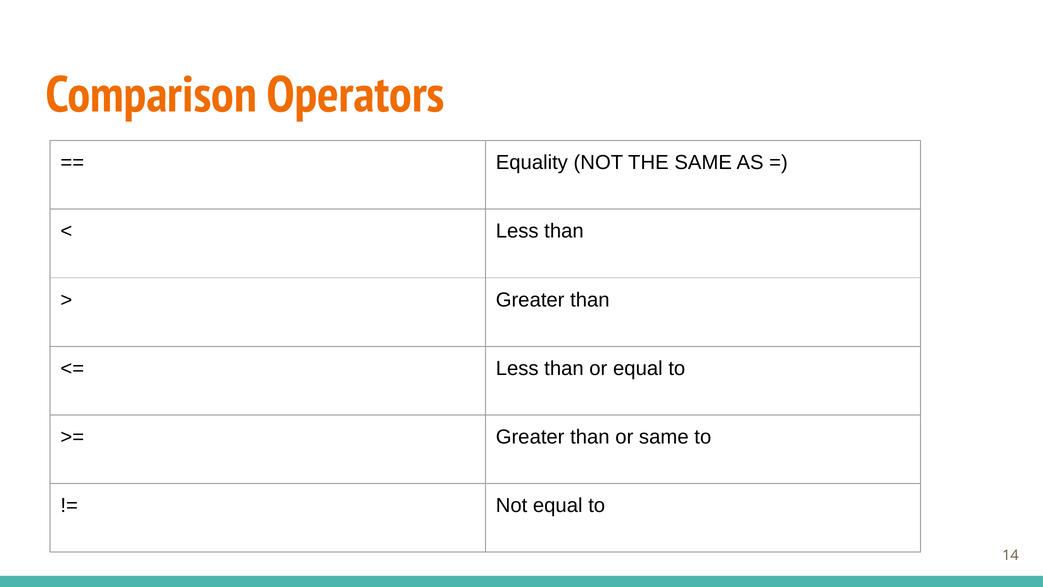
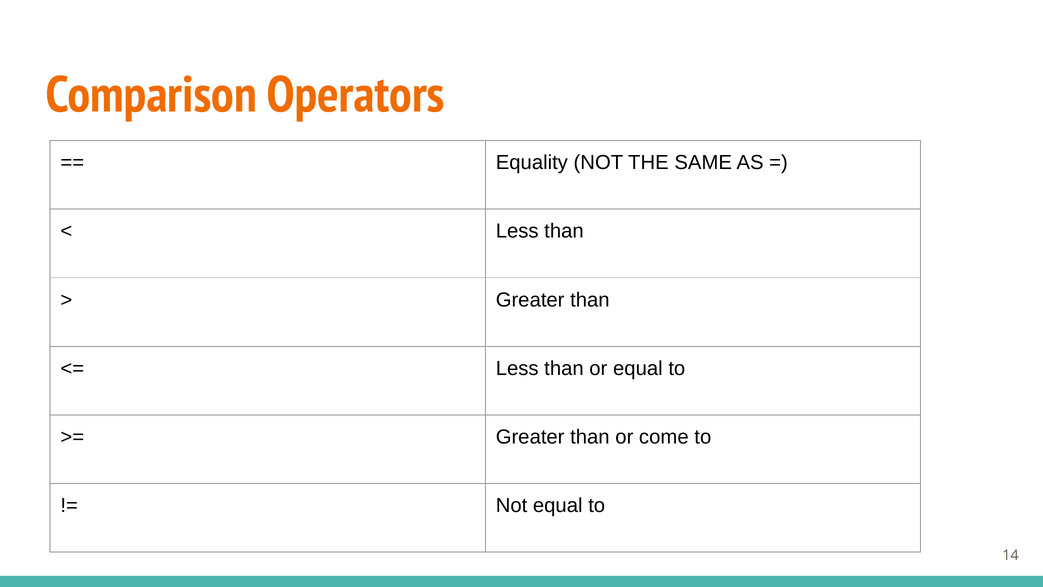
or same: same -> come
